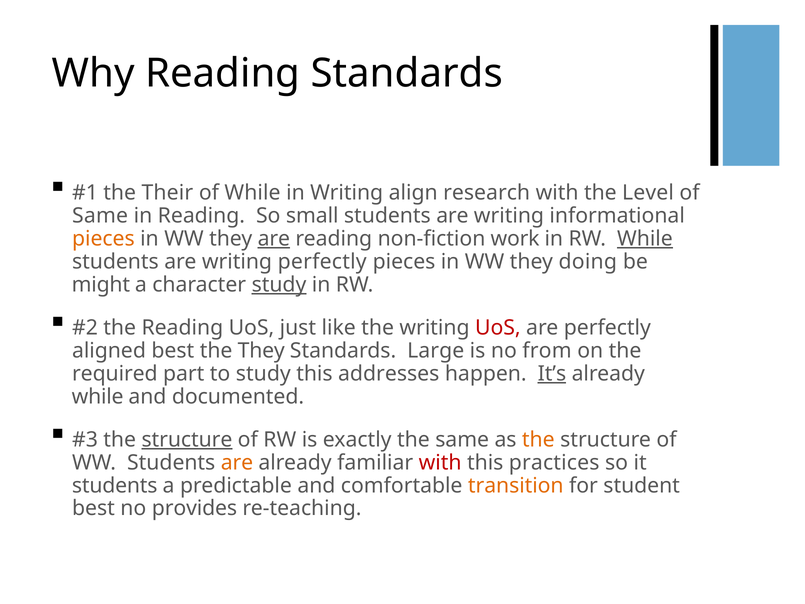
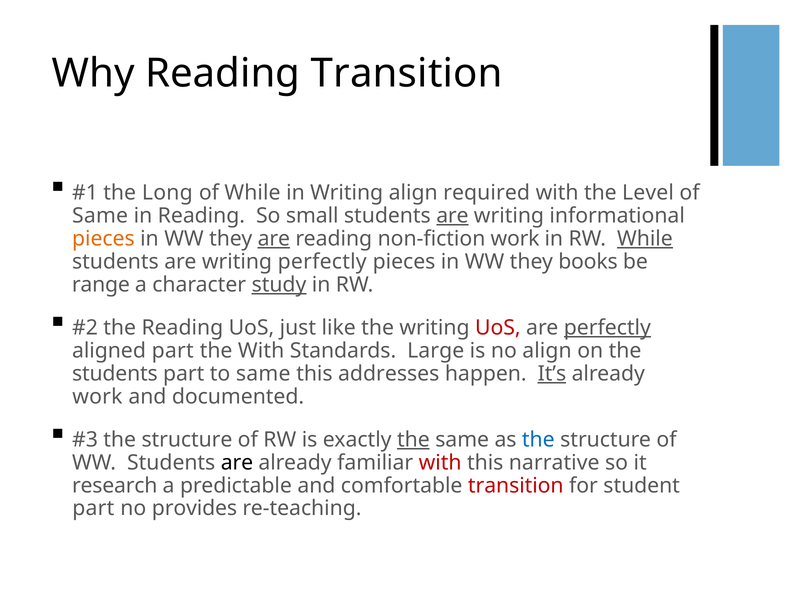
Reading Standards: Standards -> Transition
Their: Their -> Long
research: research -> required
are at (452, 216) underline: none -> present
doing: doing -> books
might: might -> range
perfectly at (607, 328) underline: none -> present
aligned best: best -> part
the They: They -> With
no from: from -> align
required at (115, 373): required -> students
to study: study -> same
while at (98, 396): while -> work
structure at (187, 439) underline: present -> none
the at (413, 439) underline: none -> present
the at (538, 439) colour: orange -> blue
are at (237, 462) colour: orange -> black
practices: practices -> narrative
students at (115, 485): students -> research
transition at (516, 485) colour: orange -> red
best at (93, 508): best -> part
